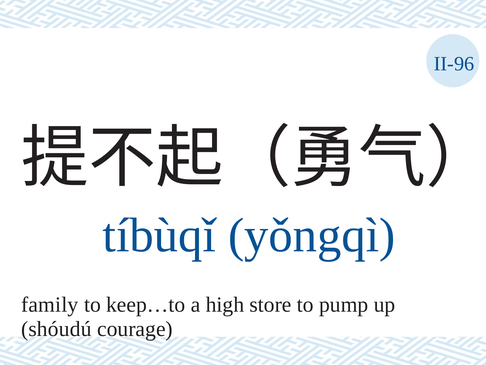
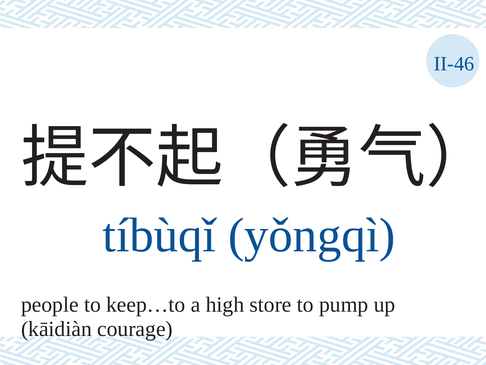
II-96: II-96 -> II-46
family: family -> people
shóudú: shóudú -> kāidiàn
